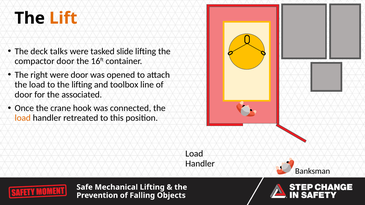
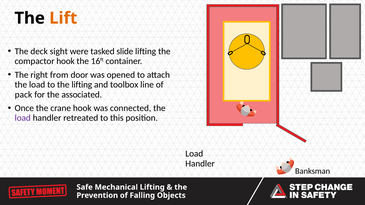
talks: talks -> sight
compactor door: door -> hook
right were: were -> from
door at (24, 95): door -> pack
load at (23, 118) colour: orange -> purple
